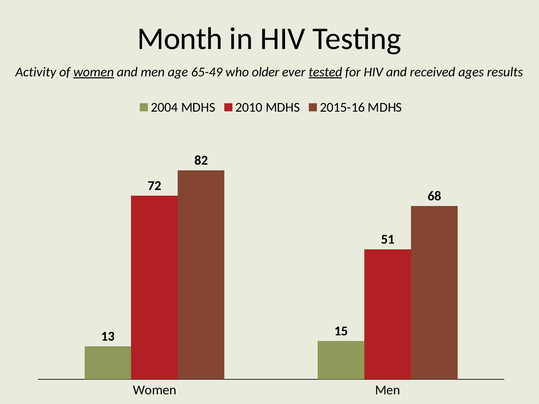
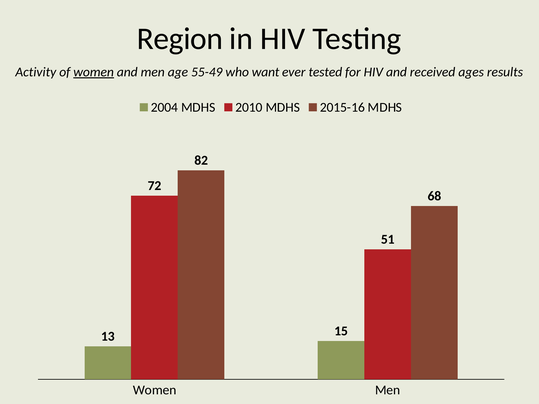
Month: Month -> Region
65-49: 65-49 -> 55-49
older: older -> want
tested underline: present -> none
